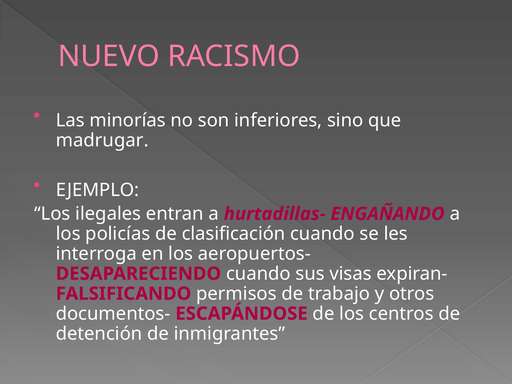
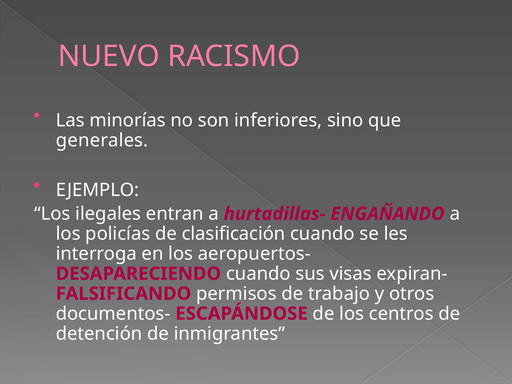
madrugar: madrugar -> generales
